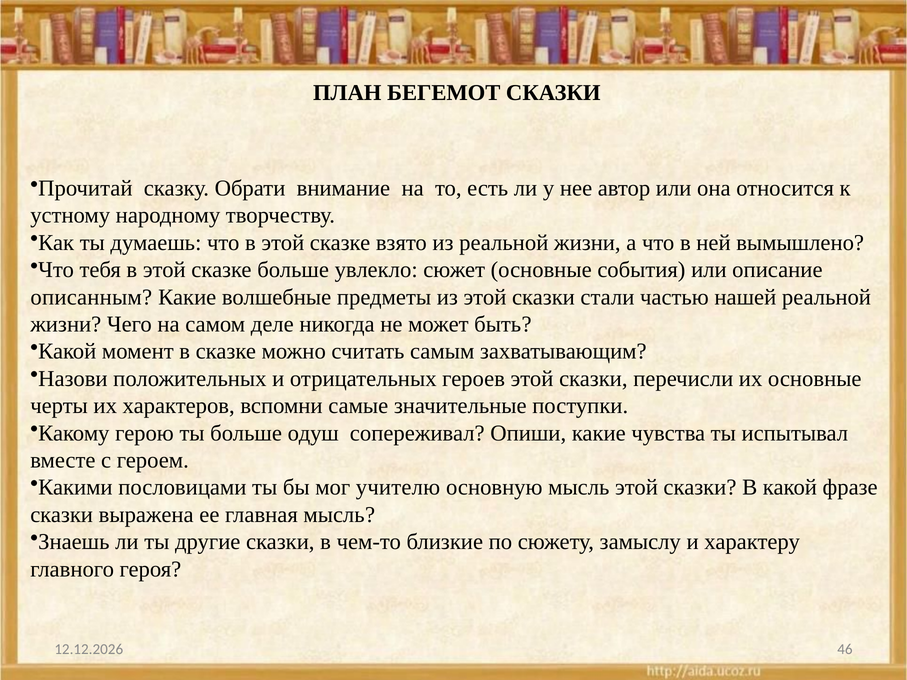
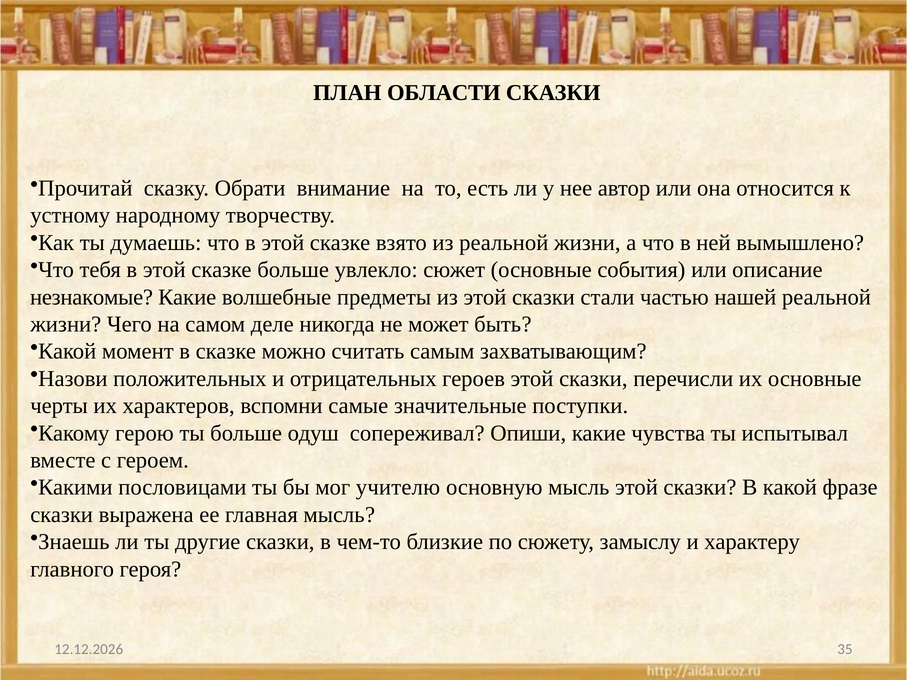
БЕГЕМОТ: БЕГЕМОТ -> ОБЛАСТИ
описанным: описанным -> незнакомые
46: 46 -> 35
